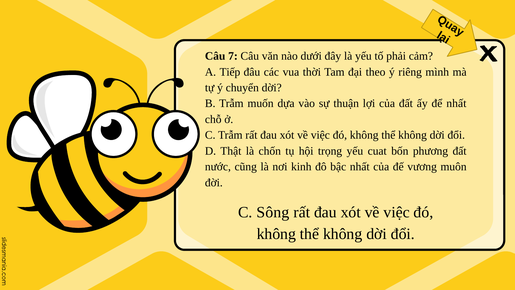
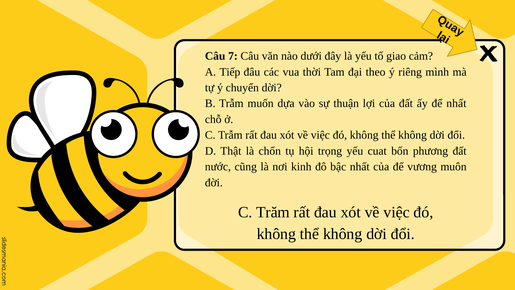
phải: phải -> giao
Sông: Sông -> Trăm
